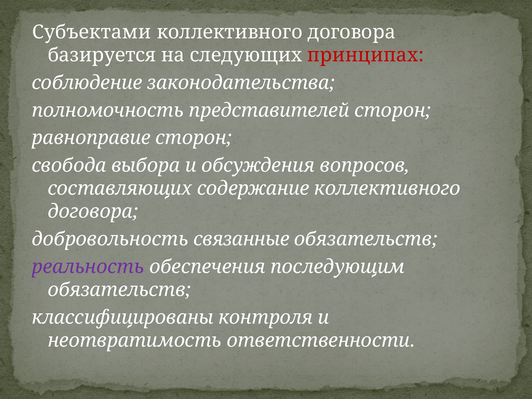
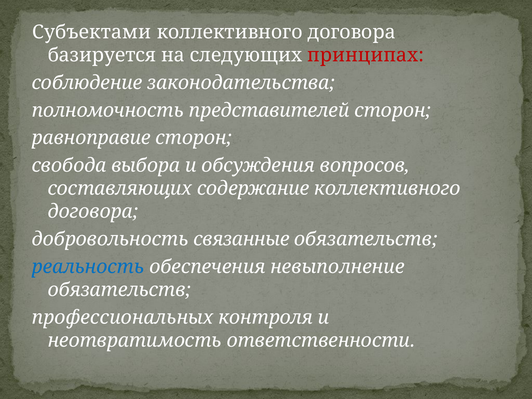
реальность colour: purple -> blue
последующим: последующим -> невыполнение
классифицированы: классифицированы -> профессиональных
